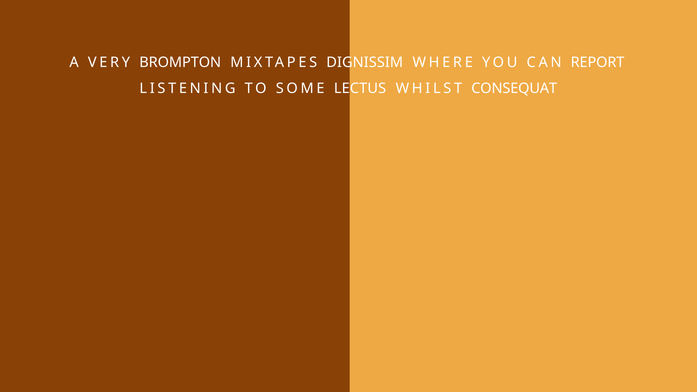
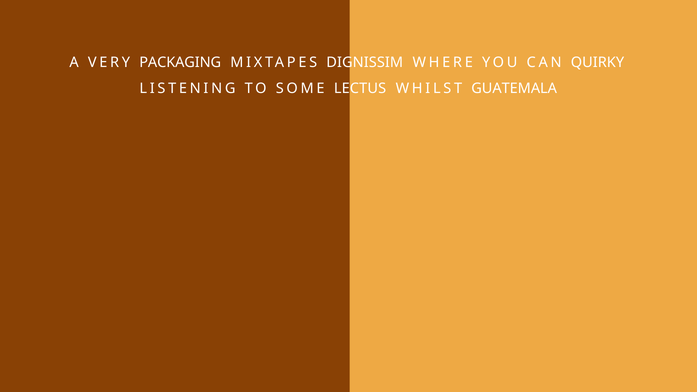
BROMPTON: BROMPTON -> PACKAGING
REPORT: REPORT -> QUIRKY
CONSEQUAT: CONSEQUAT -> GUATEMALA
